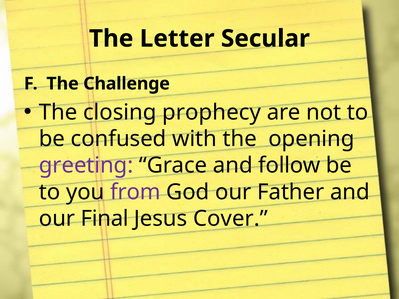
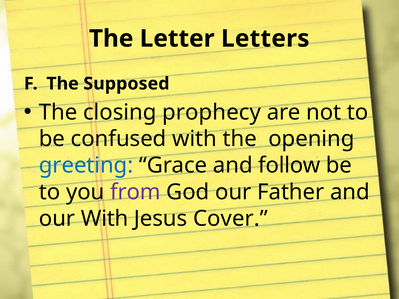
Secular: Secular -> Letters
Challenge: Challenge -> Supposed
greeting colour: purple -> blue
our Final: Final -> With
